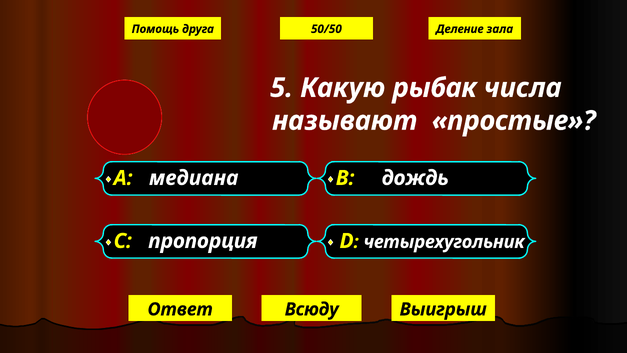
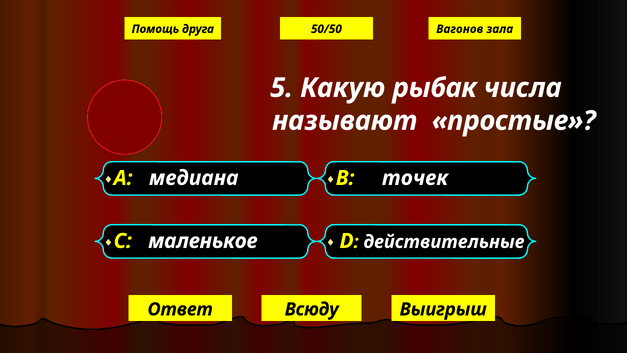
Деление: Деление -> Вагонов
дождь: дождь -> точек
пропорция: пропорция -> маленькое
четырехугольник: четырехугольник -> действительные
